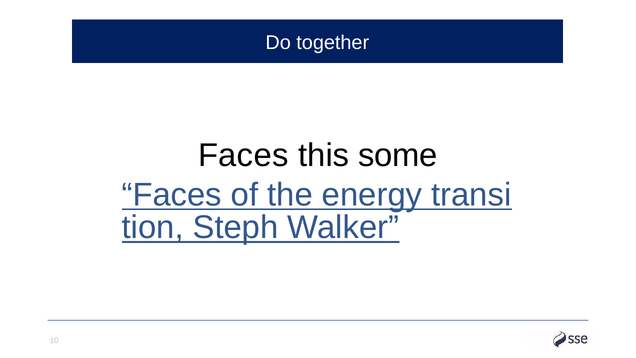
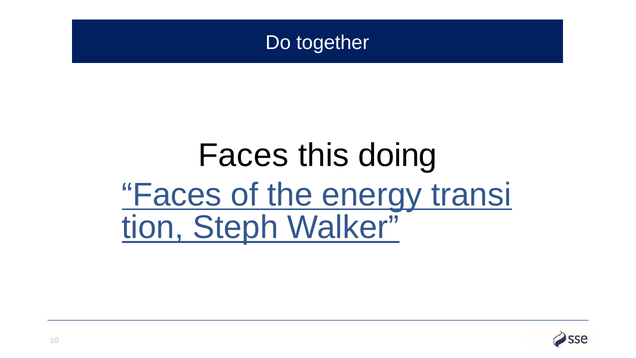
some: some -> doing
